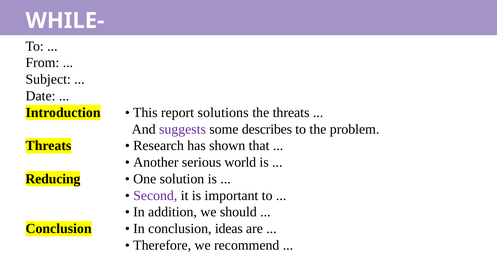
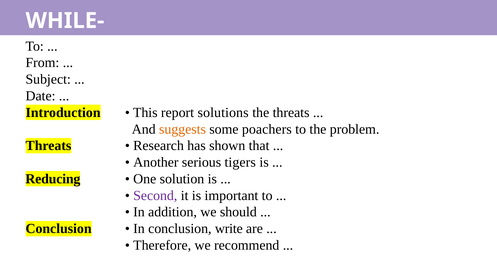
suggests colour: purple -> orange
describes: describes -> poachers
world: world -> tigers
ideas: ideas -> write
